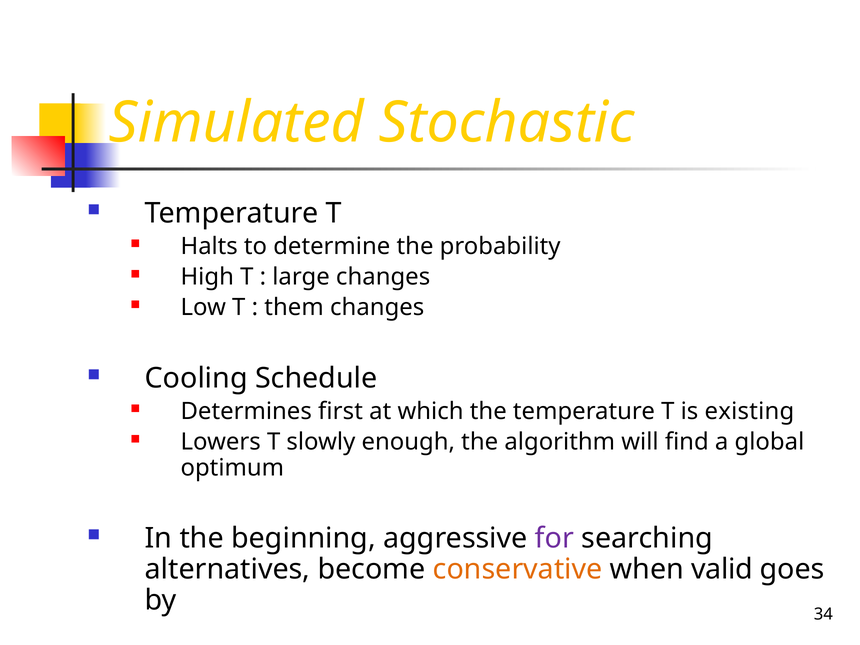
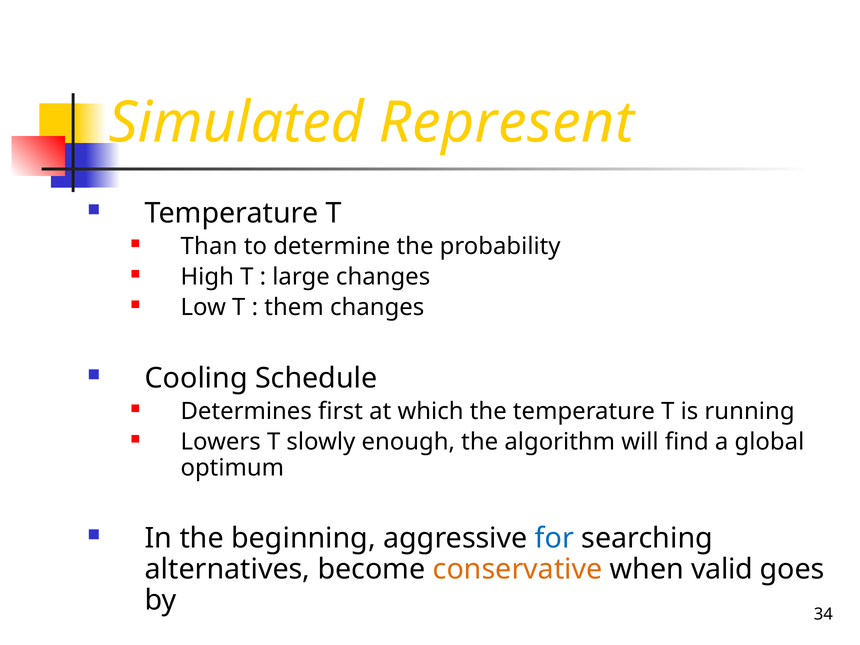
Stochastic: Stochastic -> Represent
Halts: Halts -> Than
existing: existing -> running
for colour: purple -> blue
